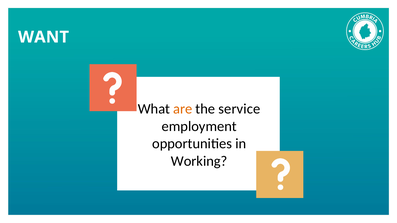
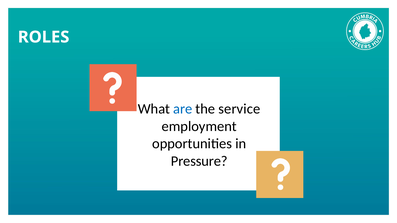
WANT: WANT -> ROLES
are colour: orange -> blue
Working: Working -> Pressure
